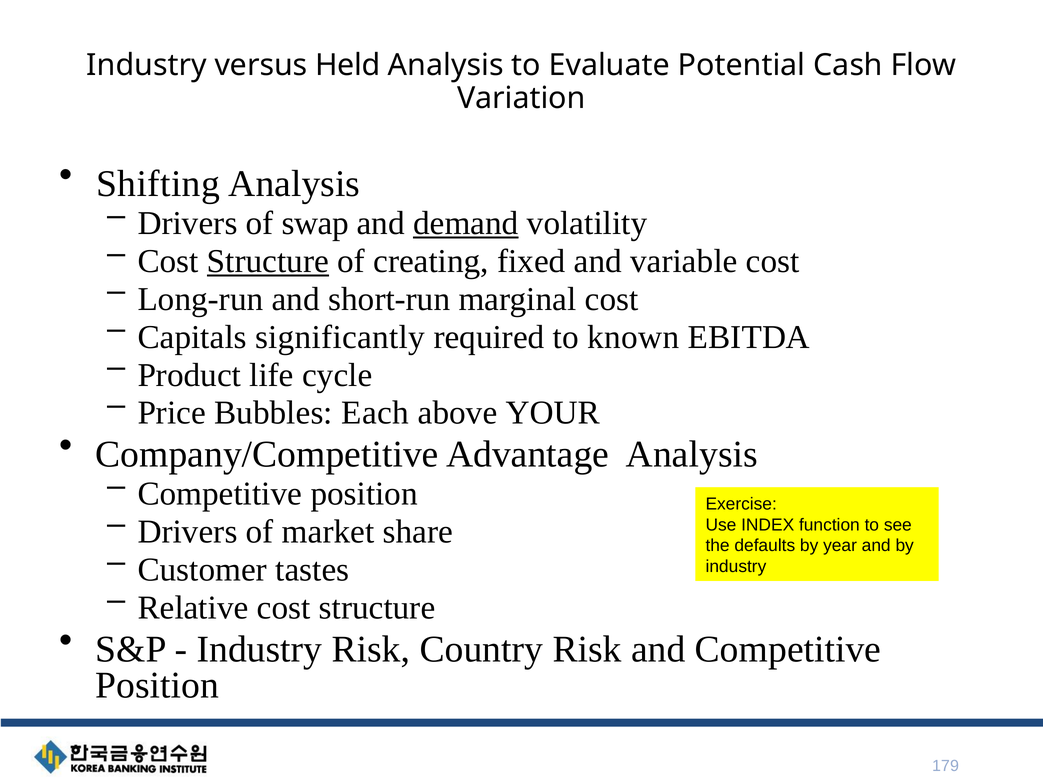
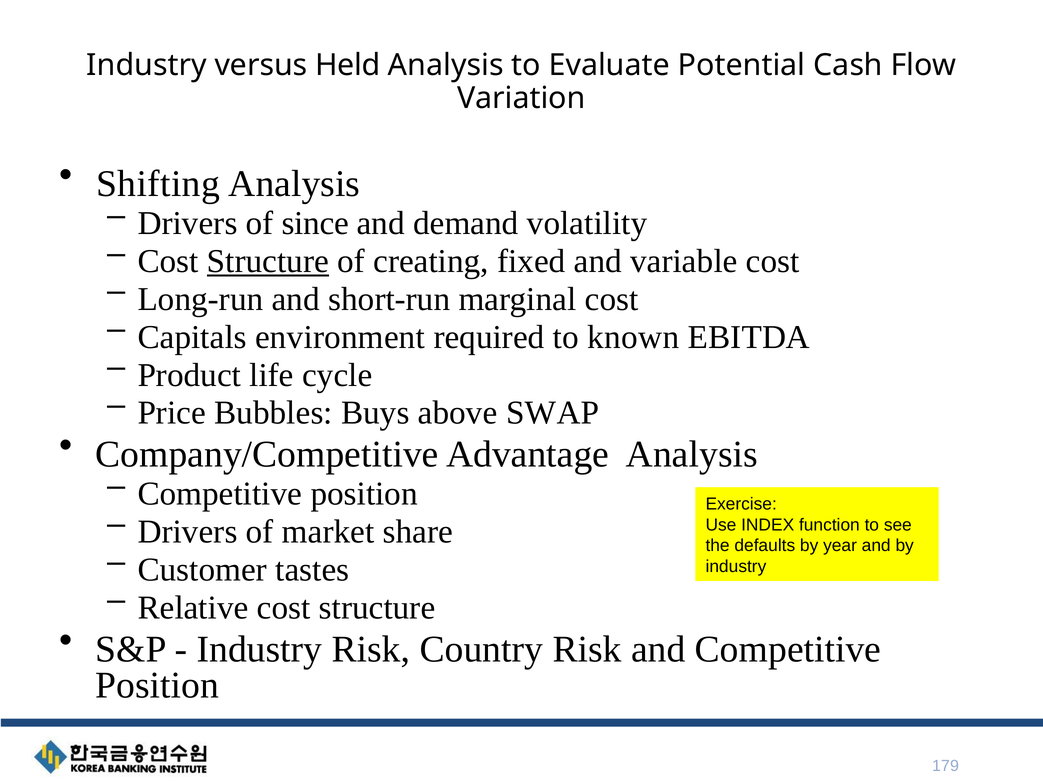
swap: swap -> since
demand underline: present -> none
significantly: significantly -> environment
Each: Each -> Buys
YOUR: YOUR -> SWAP
